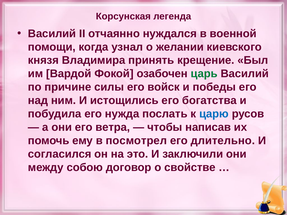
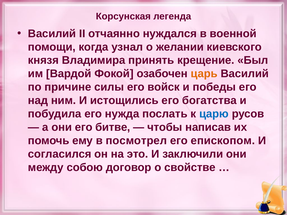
царь colour: green -> orange
ветра: ветра -> битве
длительно: длительно -> епископом
